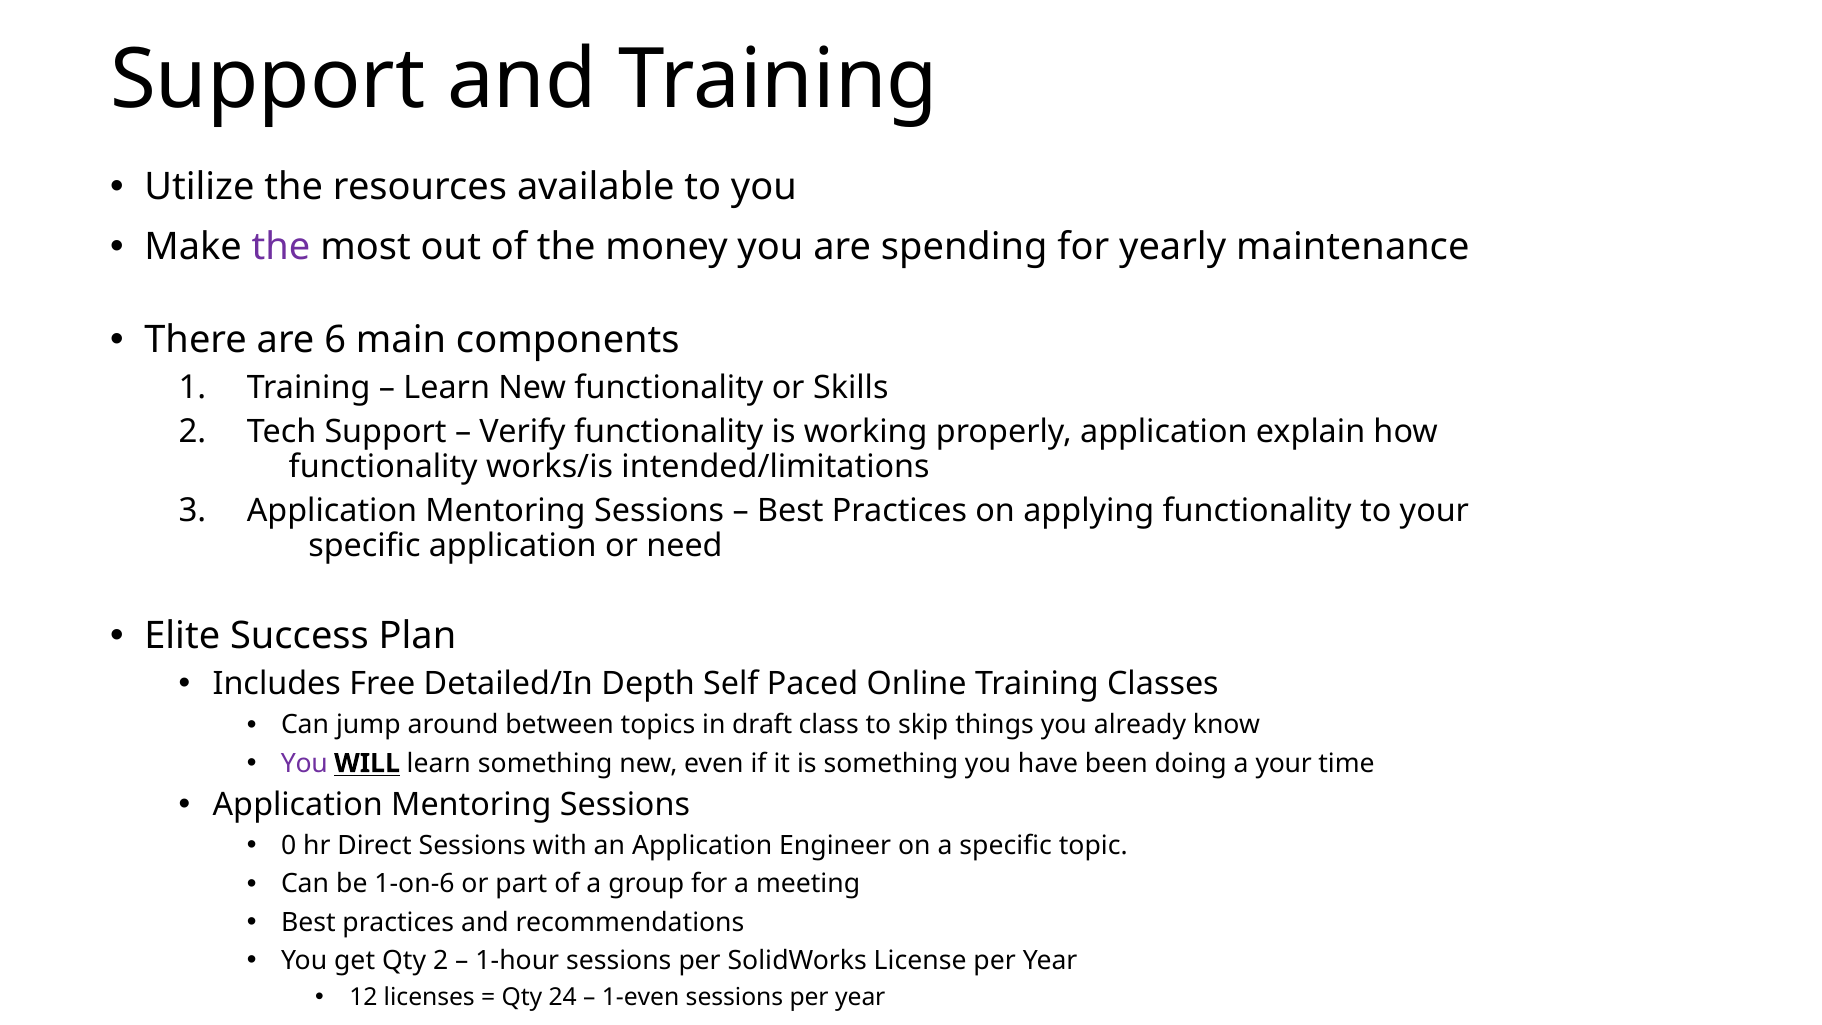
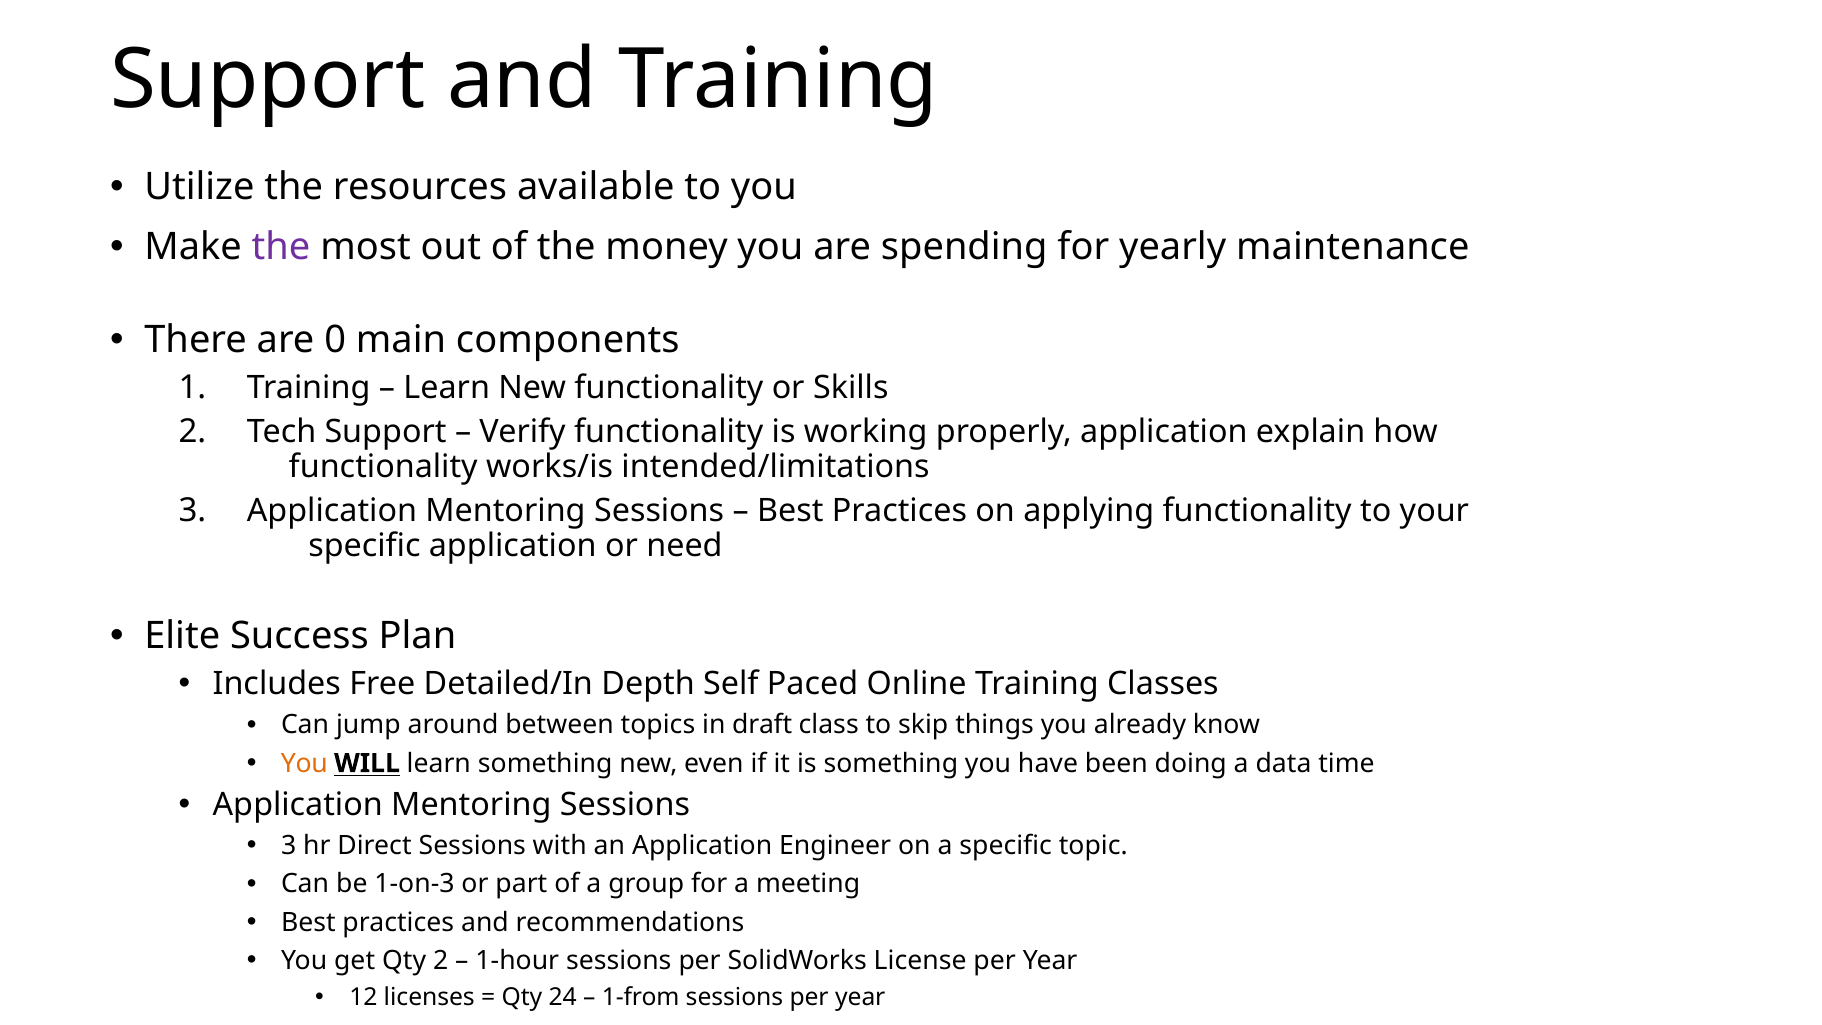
6: 6 -> 0
You at (304, 763) colour: purple -> orange
a your: your -> data
0 at (289, 846): 0 -> 3
1-on-6: 1-on-6 -> 1-on-3
1-even: 1-even -> 1-from
